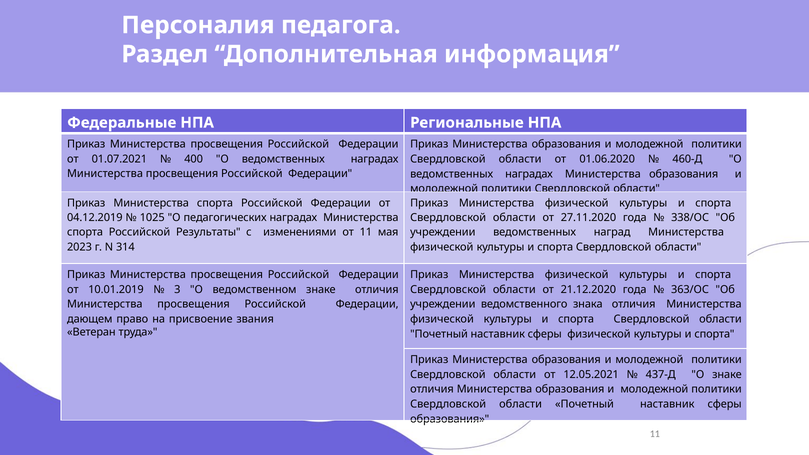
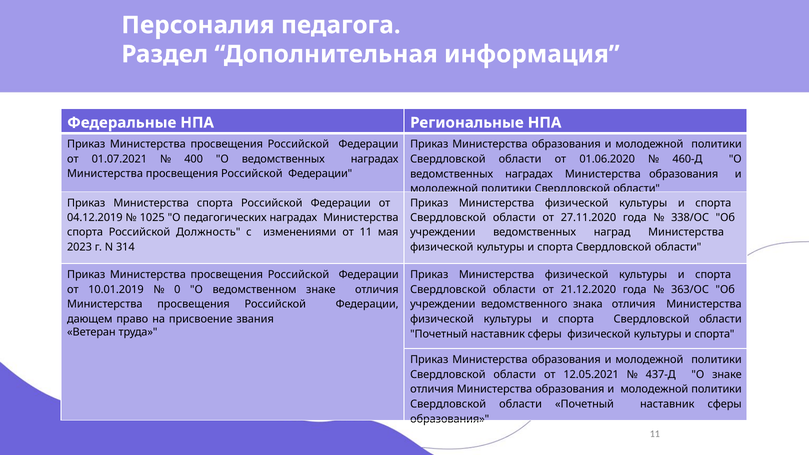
Результаты: Результаты -> Должность
3: 3 -> 0
